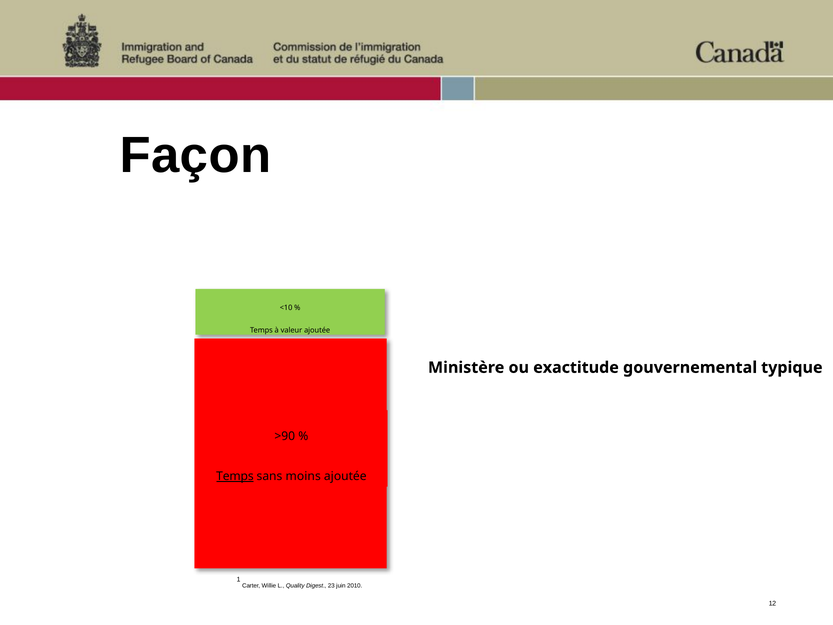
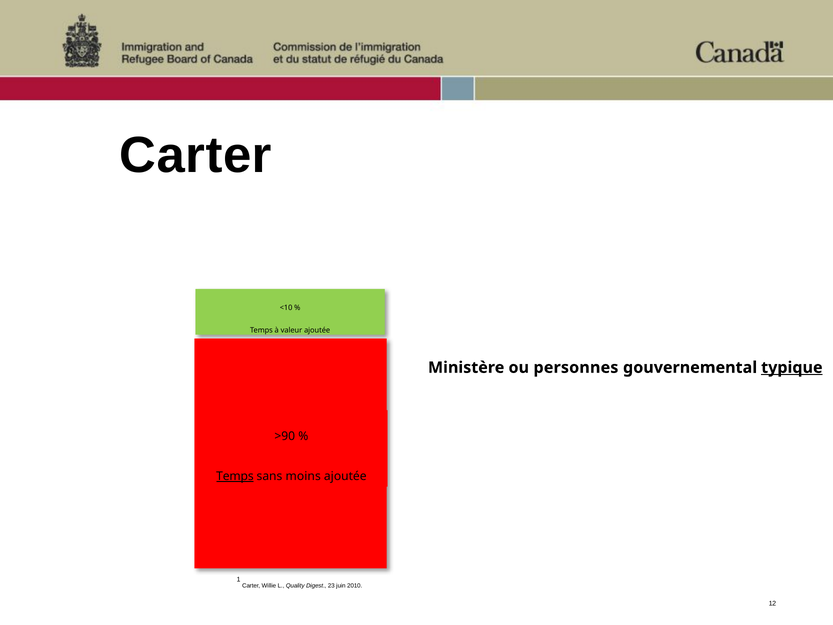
Façon at (195, 155): Façon -> Carter
exactitude: exactitude -> personnes
typique underline: none -> present
